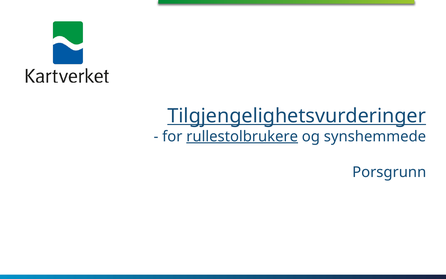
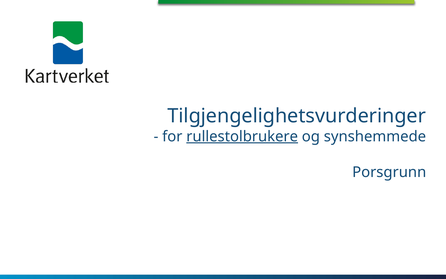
Tilgjengelighetsvurderinger underline: present -> none
